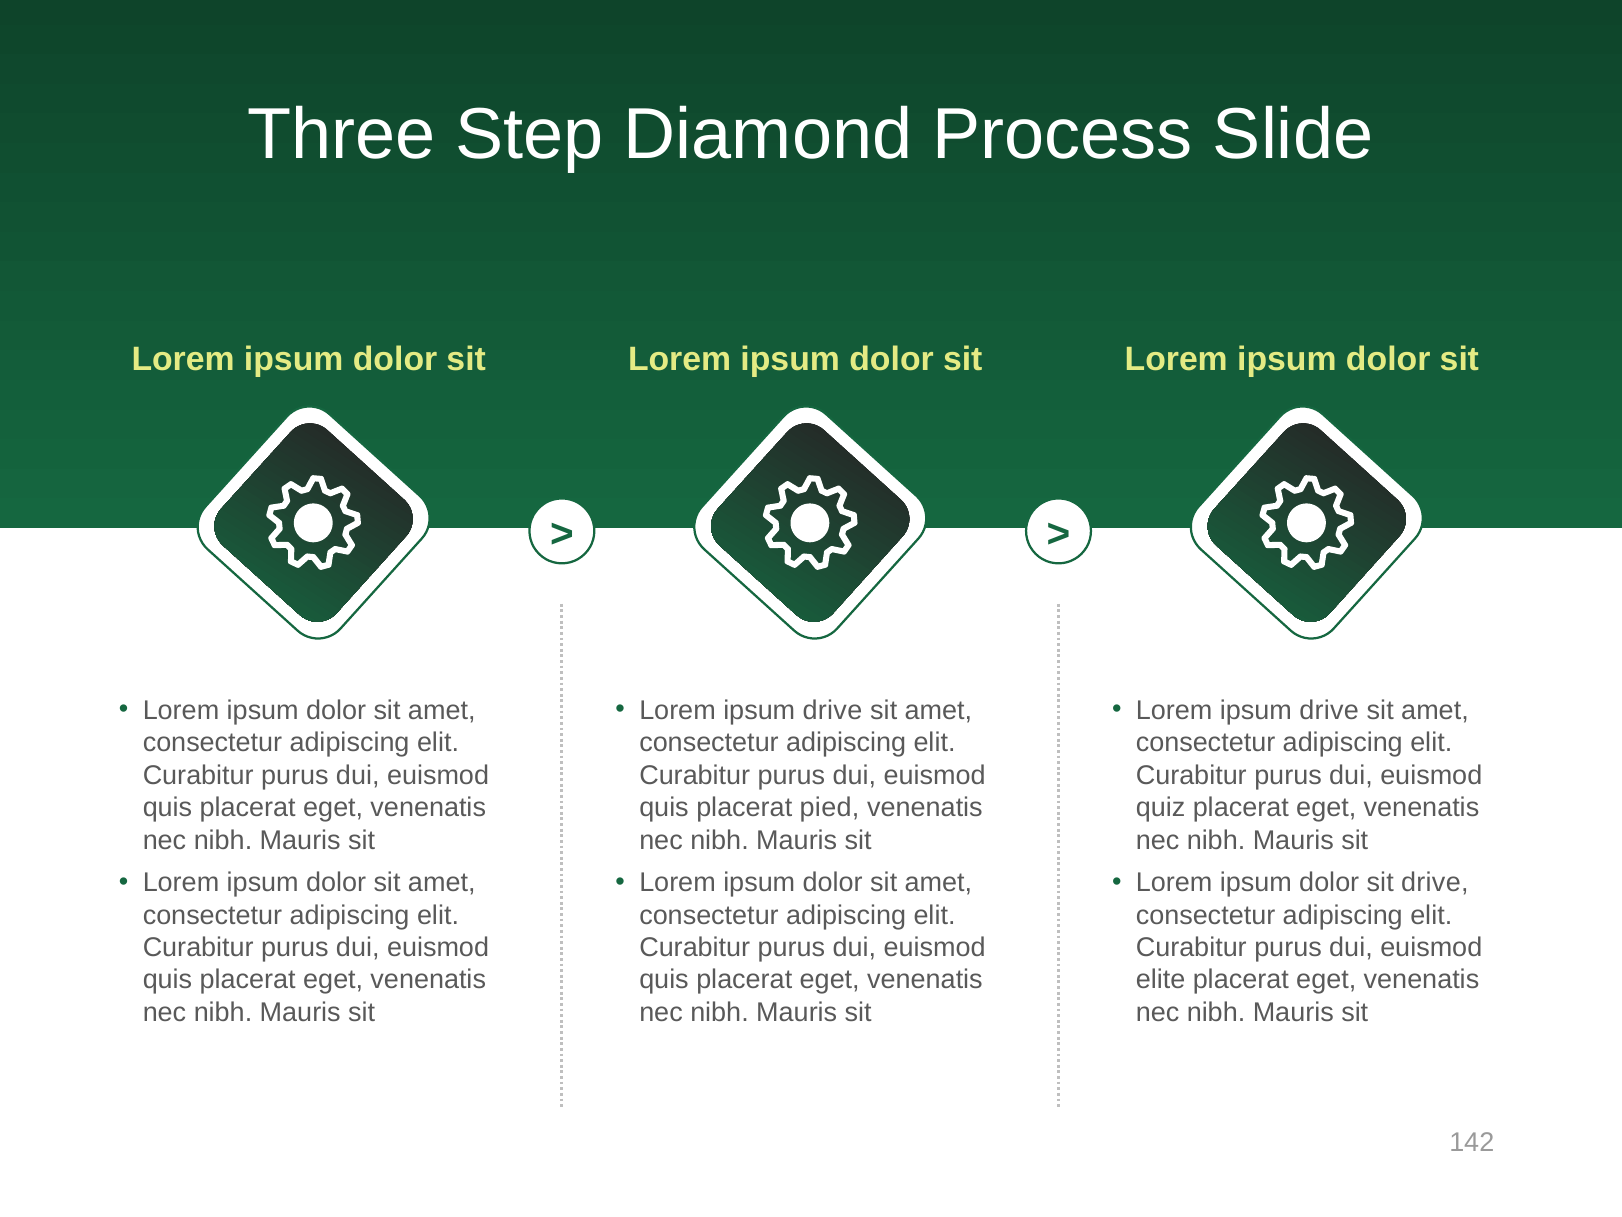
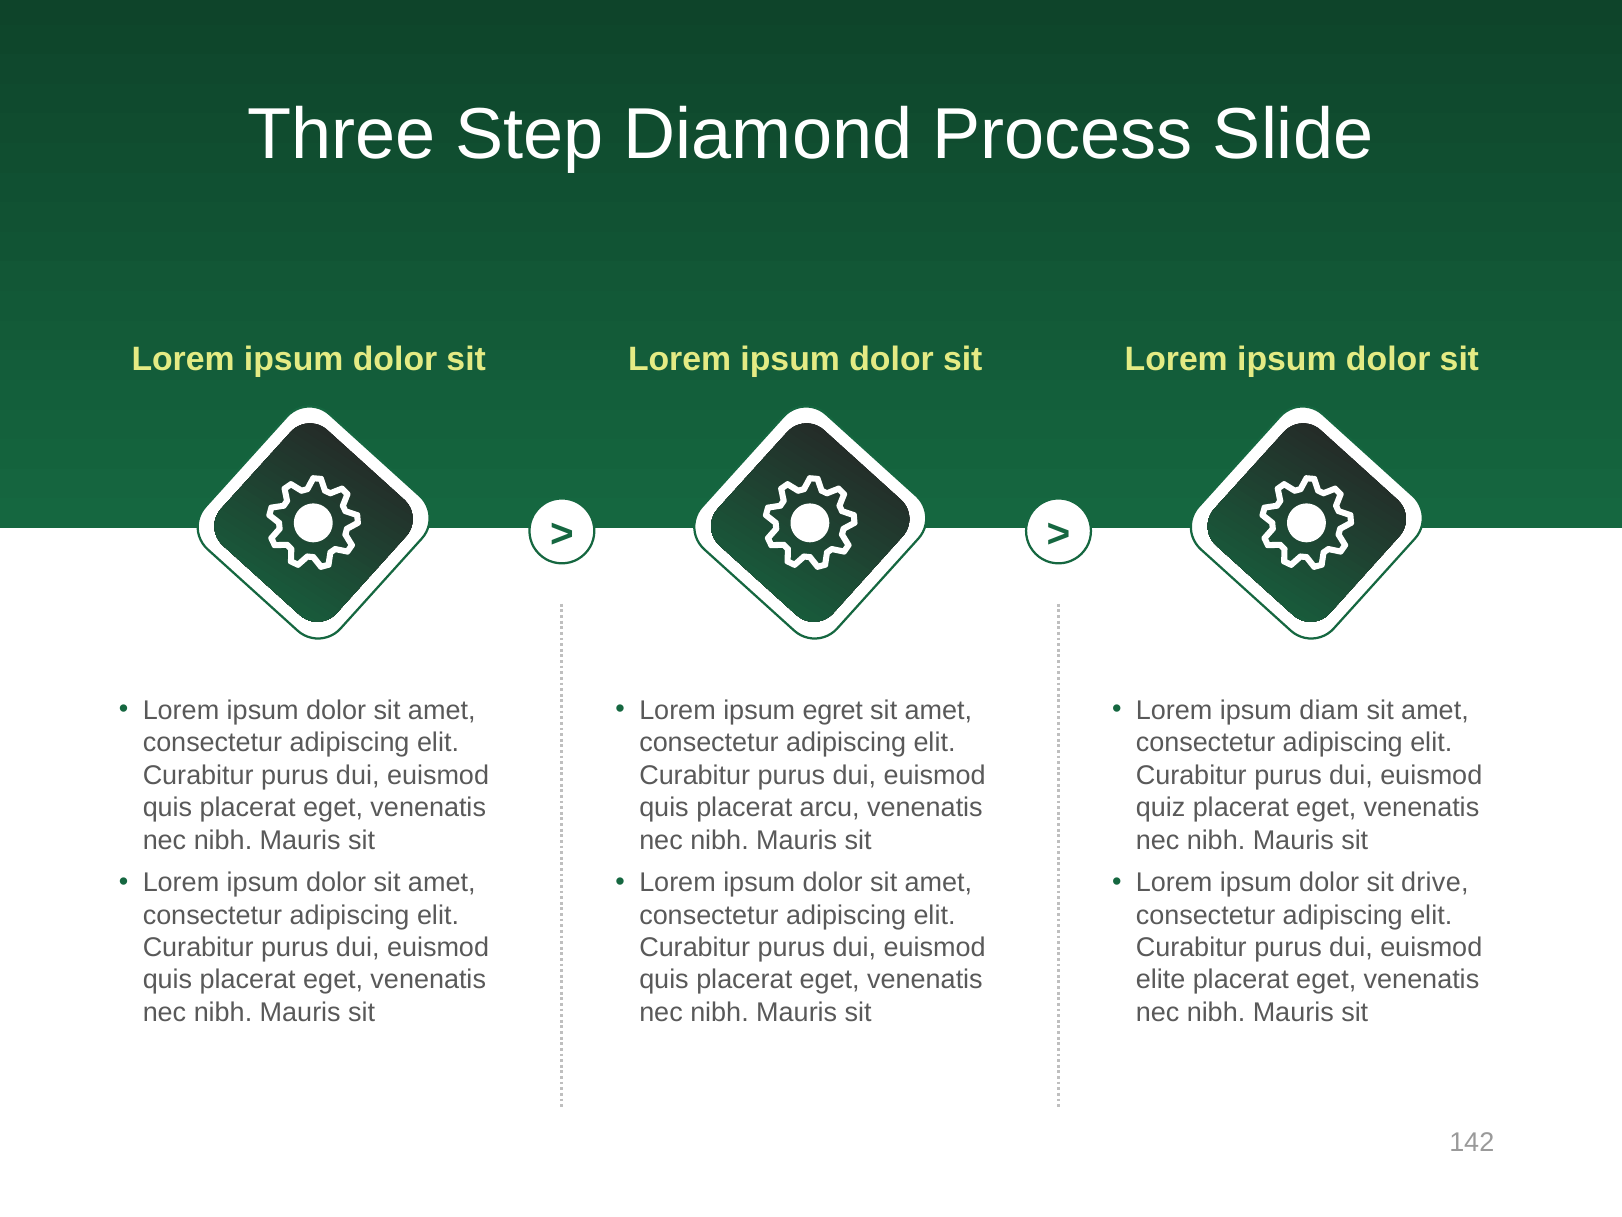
drive at (832, 710): drive -> egret
drive at (1329, 710): drive -> diam
pied: pied -> arcu
